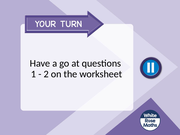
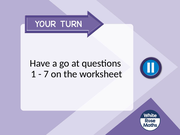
2: 2 -> 7
